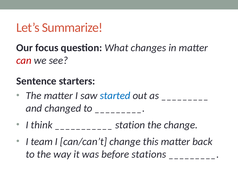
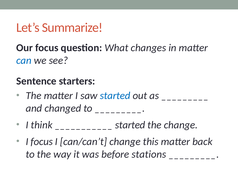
can colour: red -> blue
station at (130, 125): station -> started
I team: team -> focus
